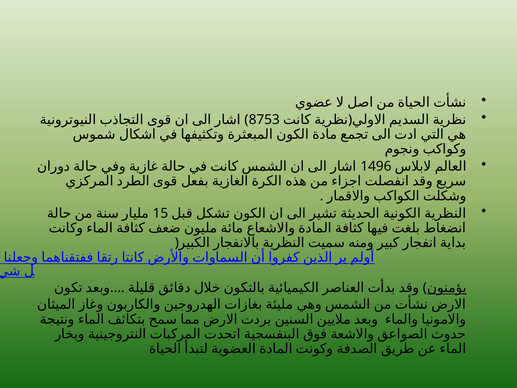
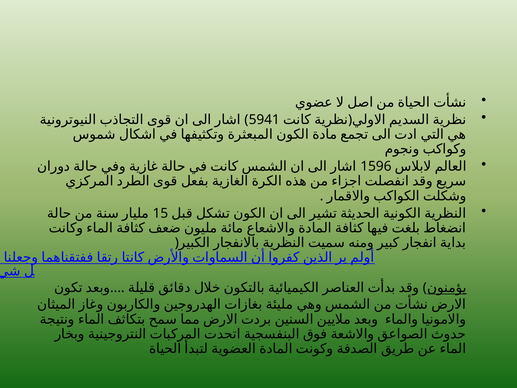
8753: 8753 -> 5941
1496: 1496 -> 1596
